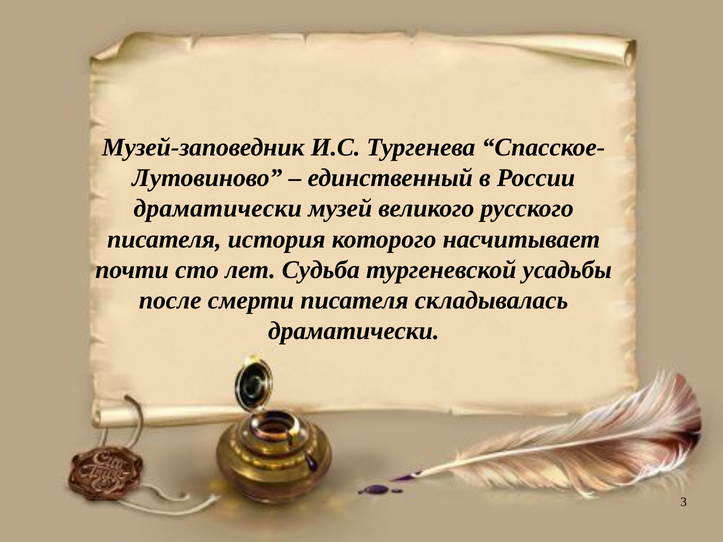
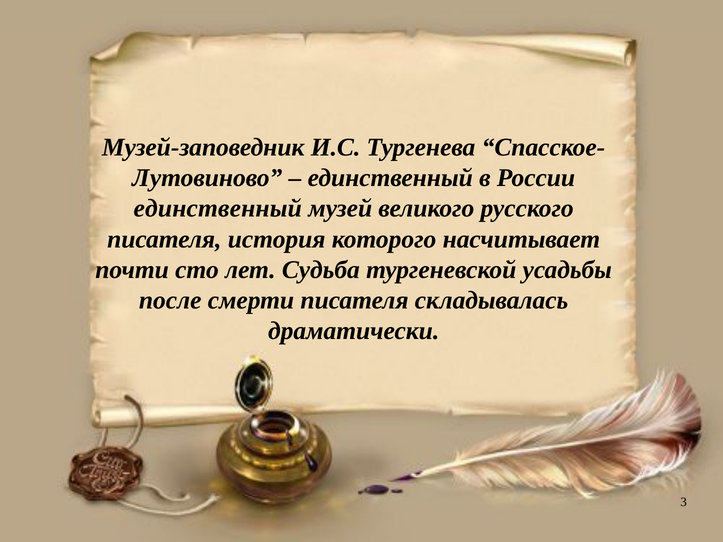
драматически at (218, 209): драматически -> единственный
